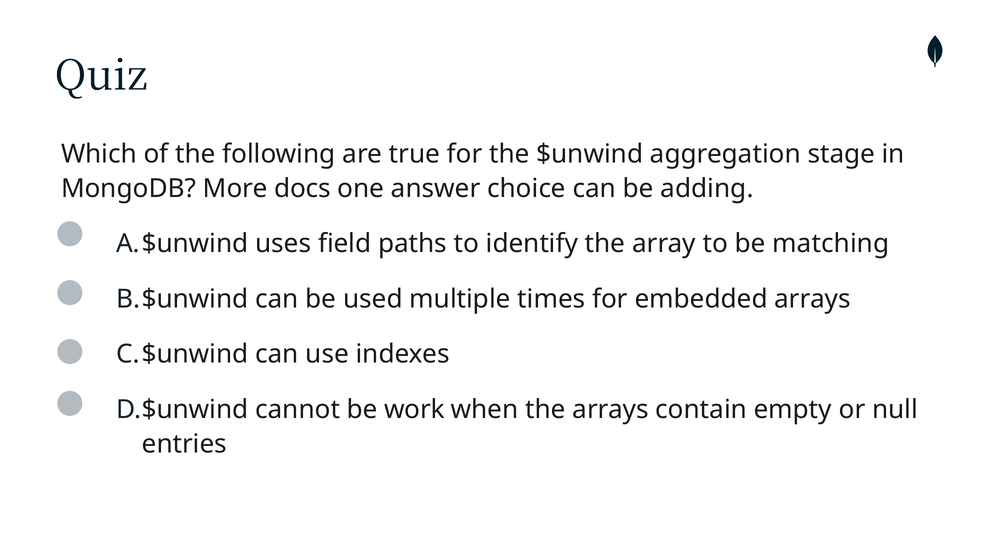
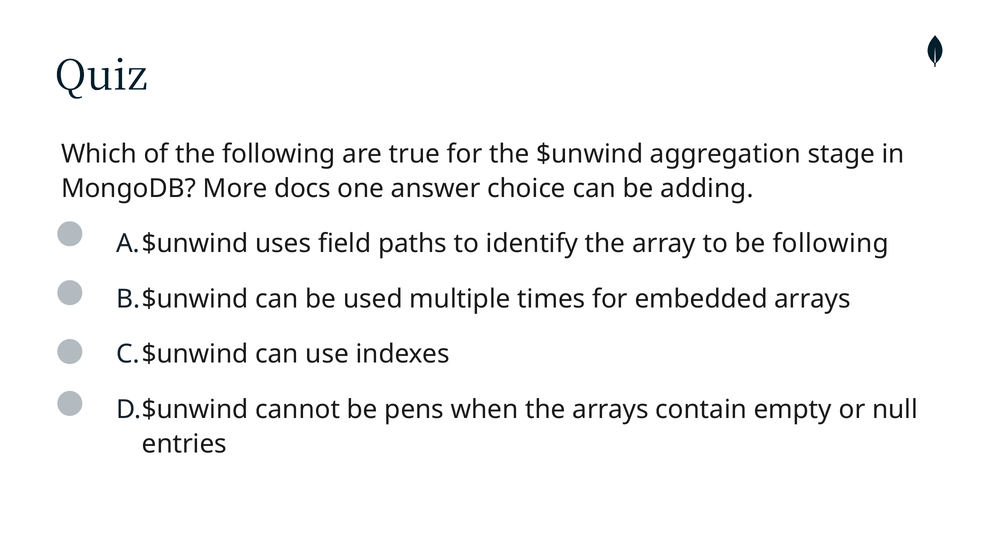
be matching: matching -> following
work: work -> pens
